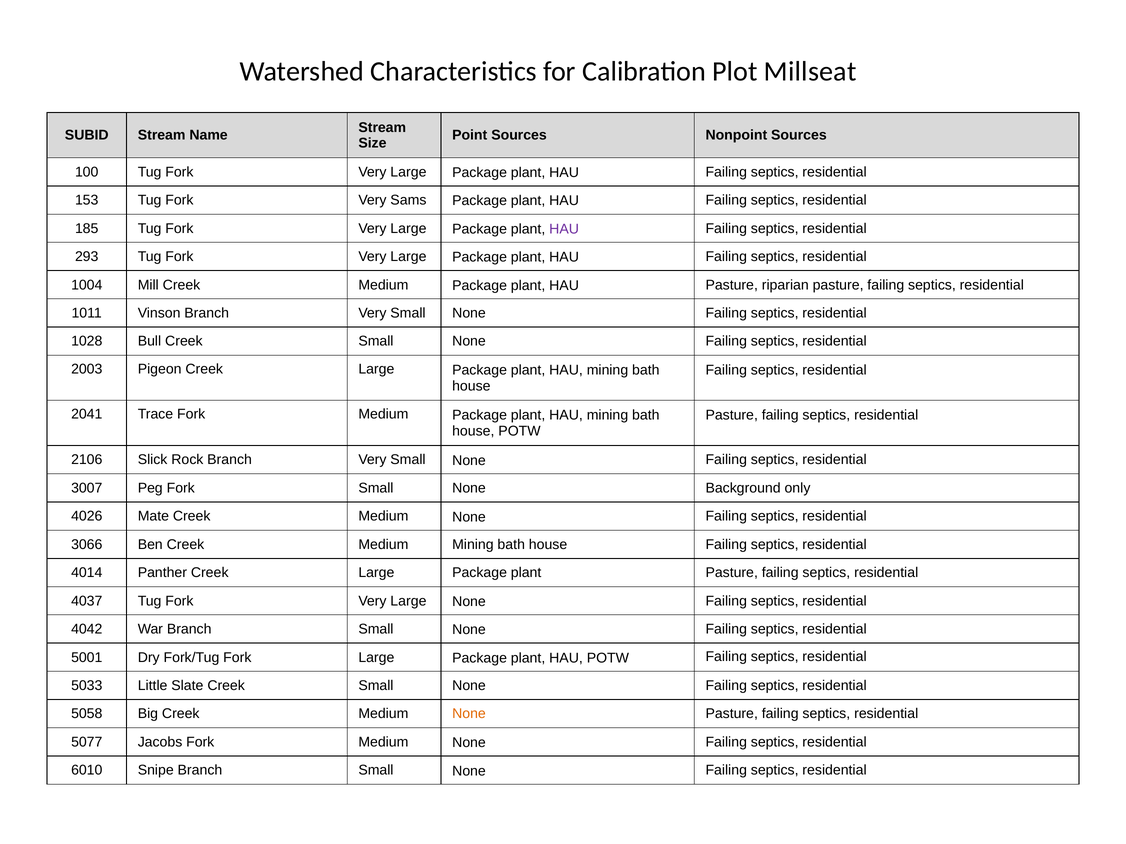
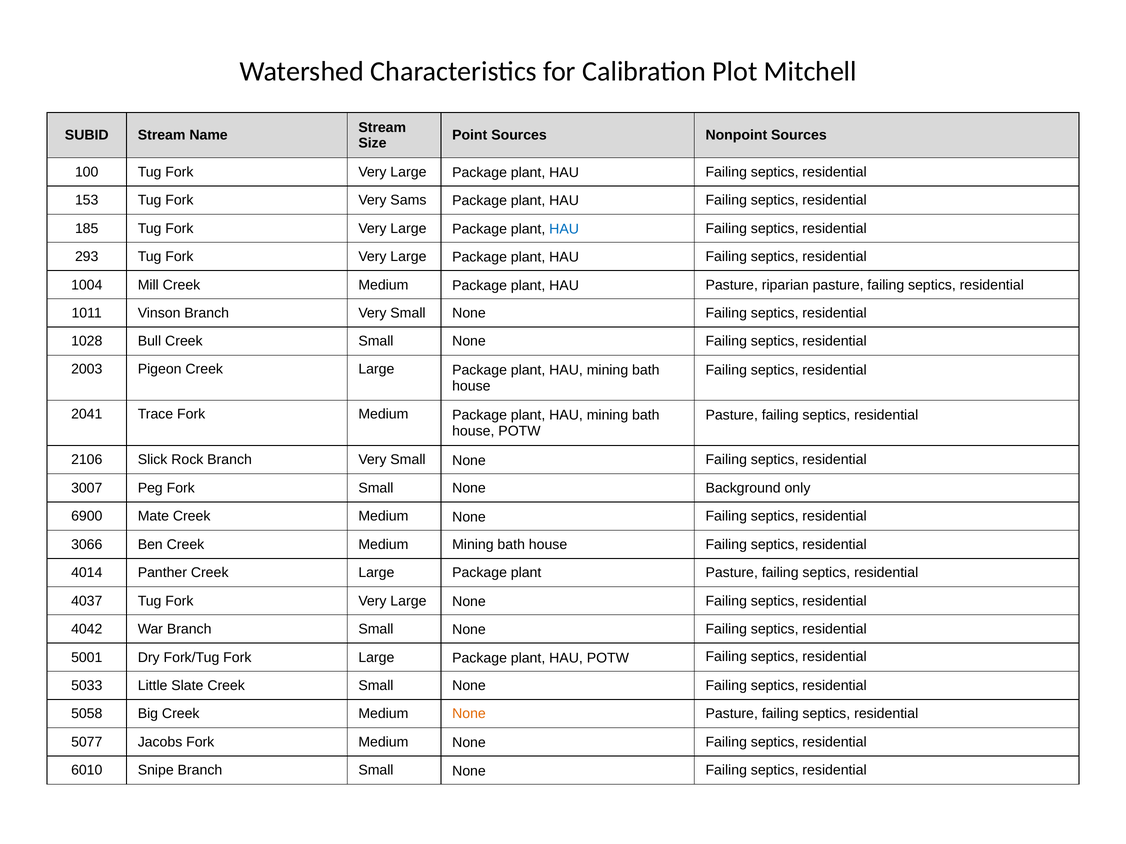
Millseat: Millseat -> Mitchell
HAU at (564, 229) colour: purple -> blue
4026: 4026 -> 6900
